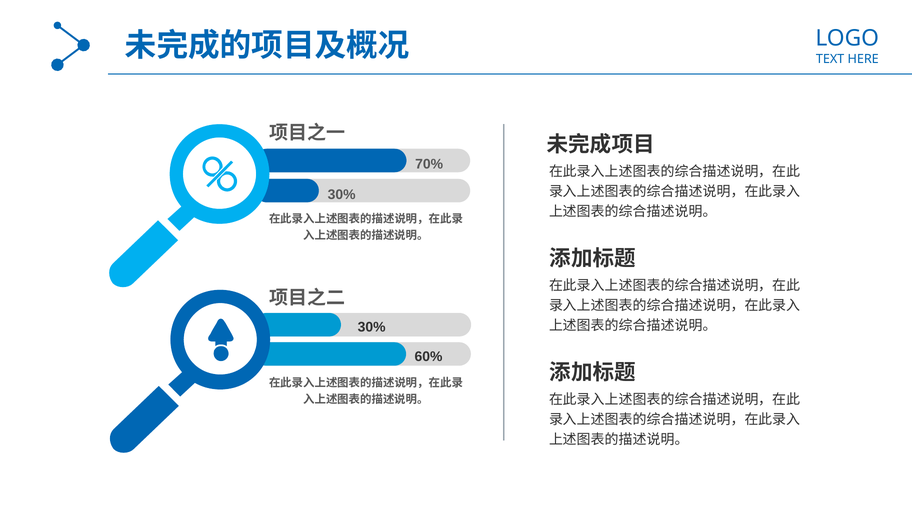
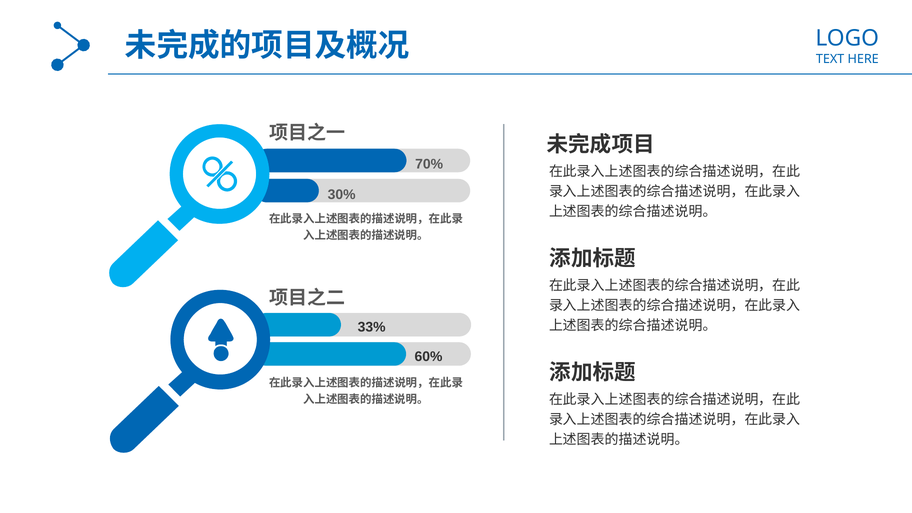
30% at (372, 327): 30% -> 33%
